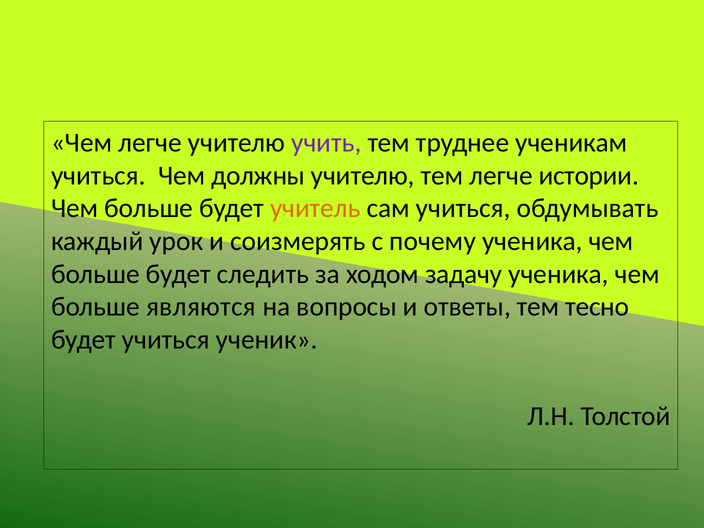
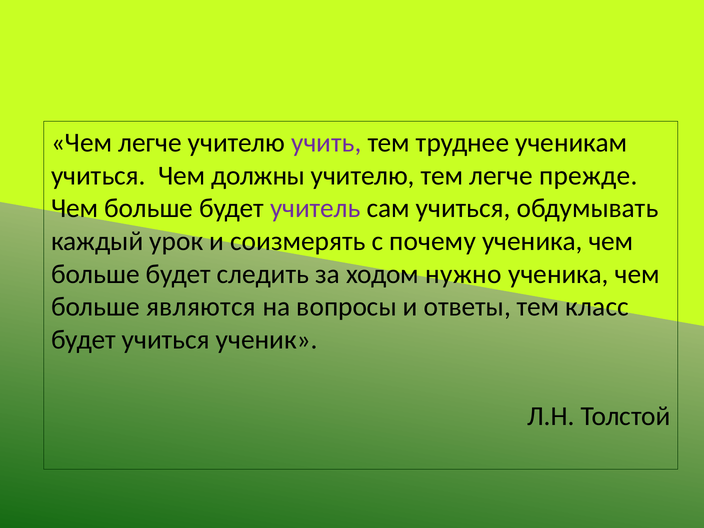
истории: истории -> прежде
учитель colour: orange -> purple
задачу: задачу -> нужно
тесно: тесно -> класс
